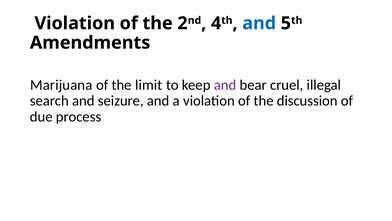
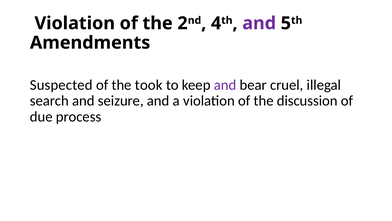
and at (259, 23) colour: blue -> purple
Marijuana: Marijuana -> Suspected
limit: limit -> took
